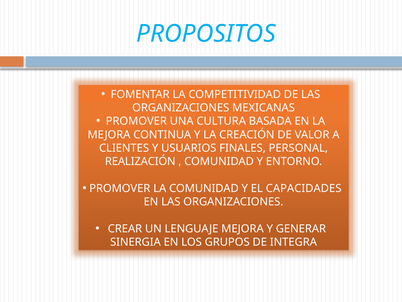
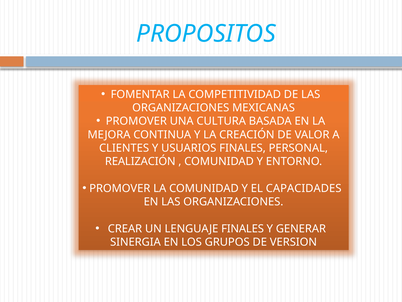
LENGUAJE MEJORA: MEJORA -> FINALES
INTEGRA: INTEGRA -> VERSION
